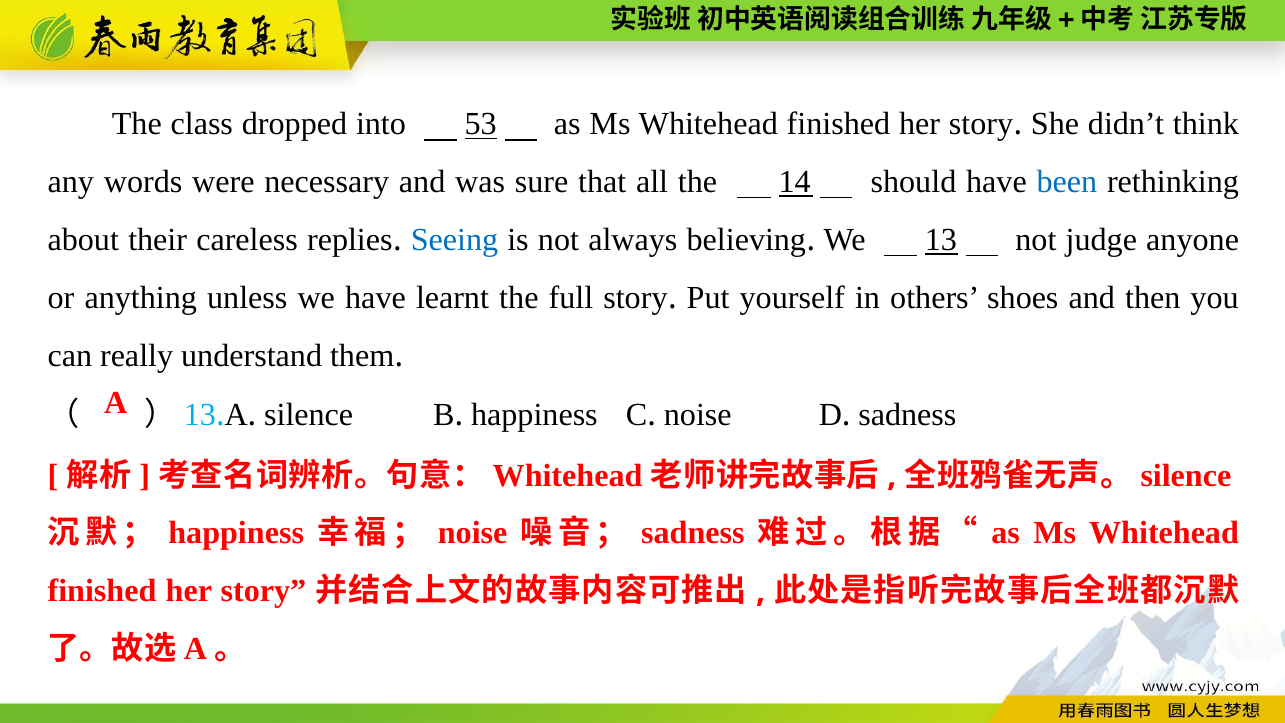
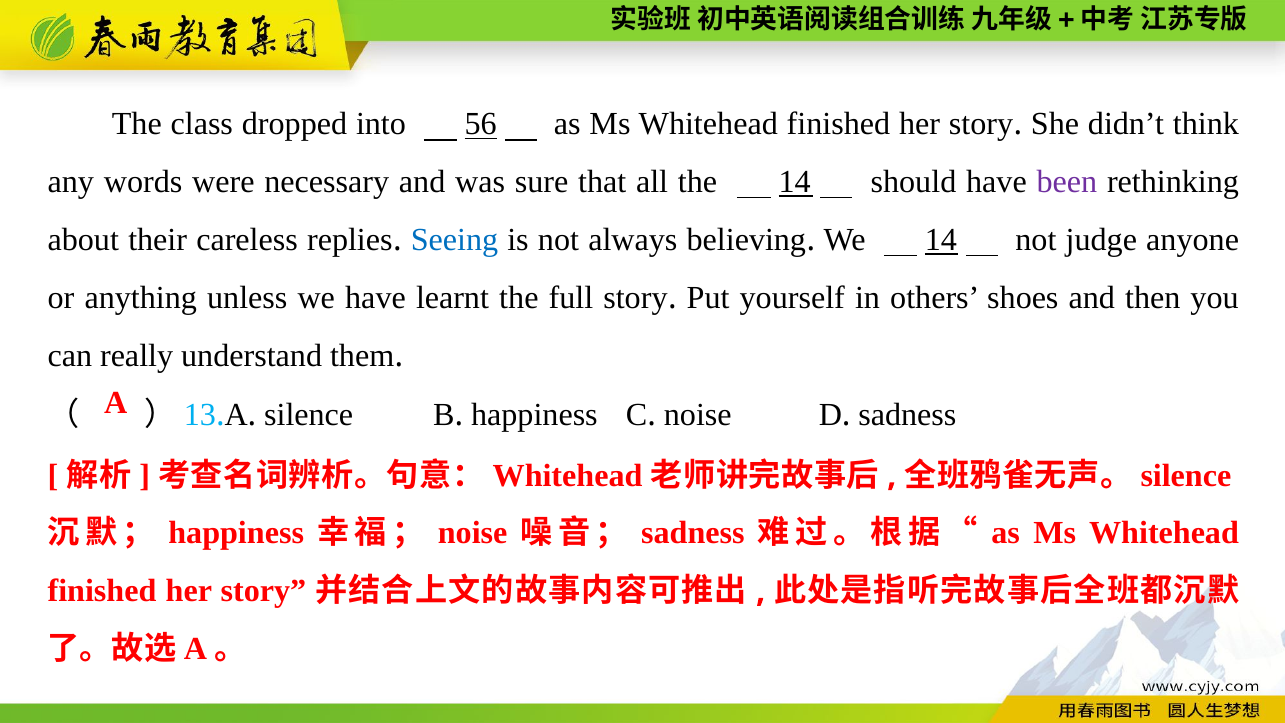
53: 53 -> 56
been colour: blue -> purple
We 13: 13 -> 14
